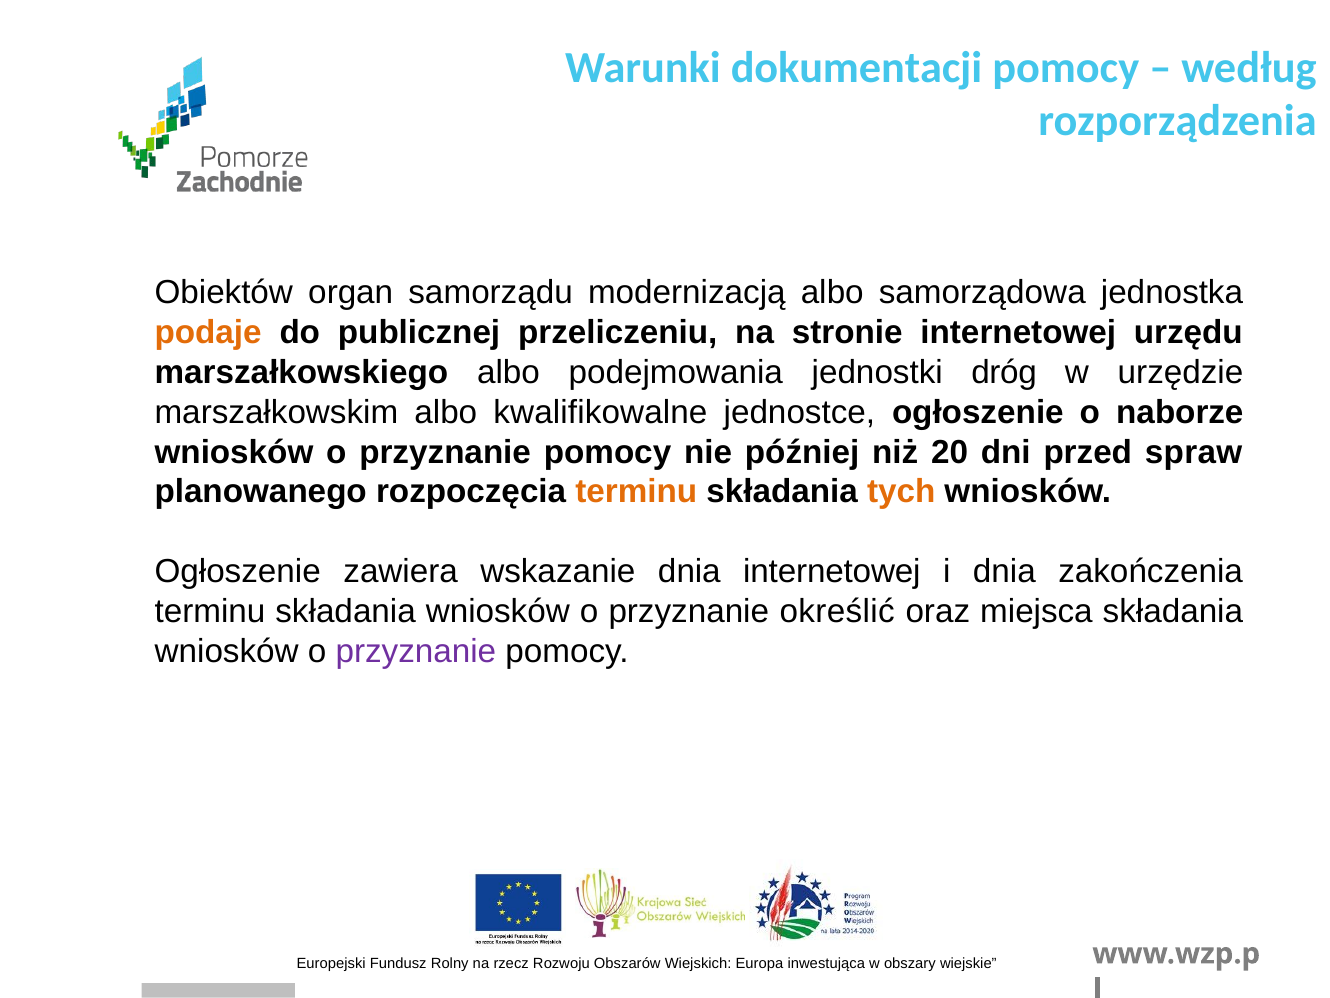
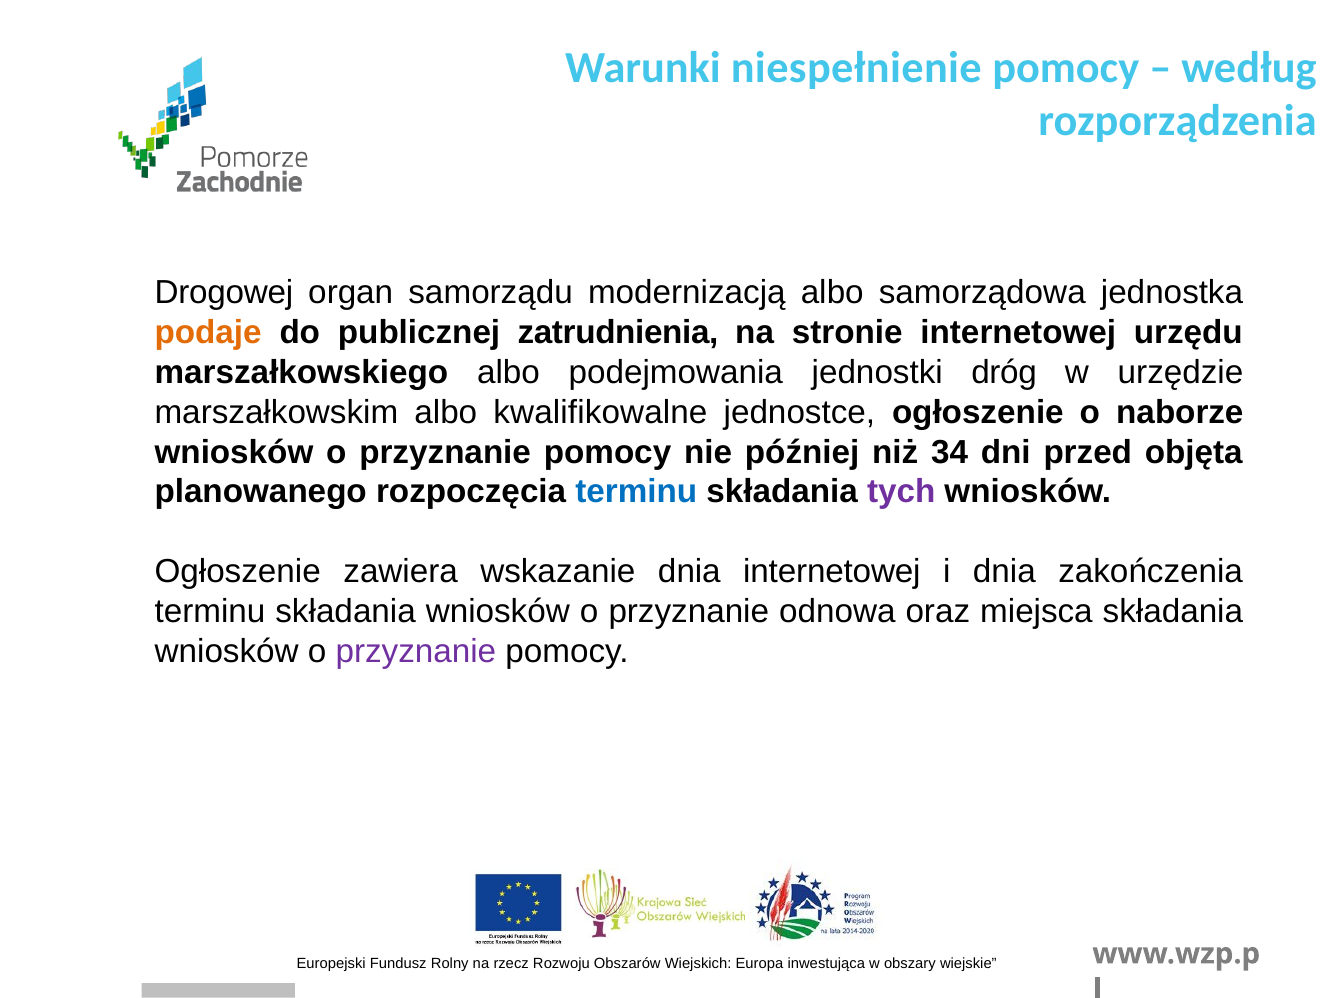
dokumentacji: dokumentacji -> niespełnienie
Obiektów: Obiektów -> Drogowej
przeliczeniu: przeliczeniu -> zatrudnienia
20: 20 -> 34
spraw: spraw -> objęta
terminu at (636, 492) colour: orange -> blue
tych colour: orange -> purple
określić: określić -> odnowa
